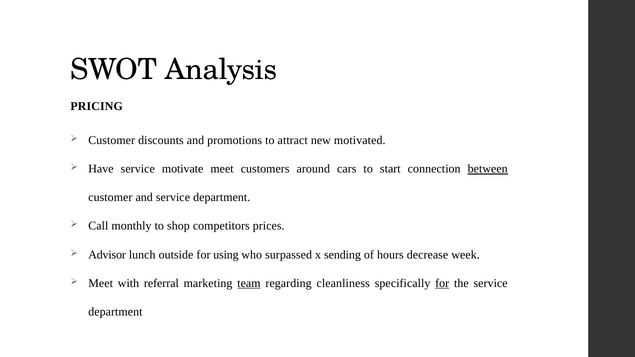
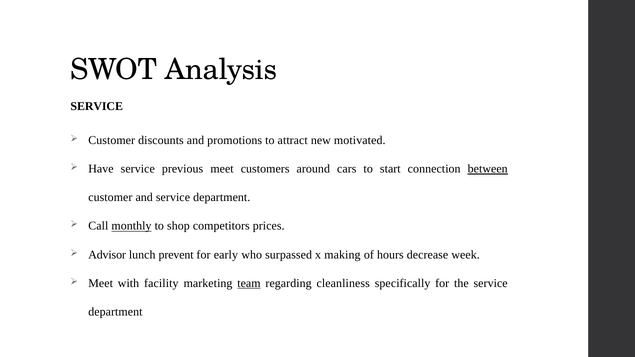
PRICING at (97, 107): PRICING -> SERVICE
motivate: motivate -> previous
monthly underline: none -> present
outside: outside -> prevent
using: using -> early
sending: sending -> making
referral: referral -> facility
for at (442, 283) underline: present -> none
